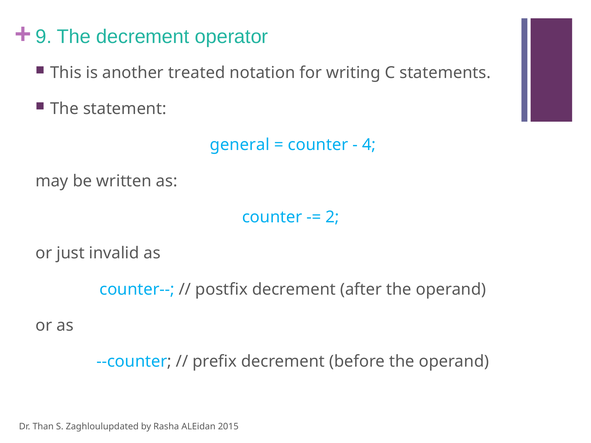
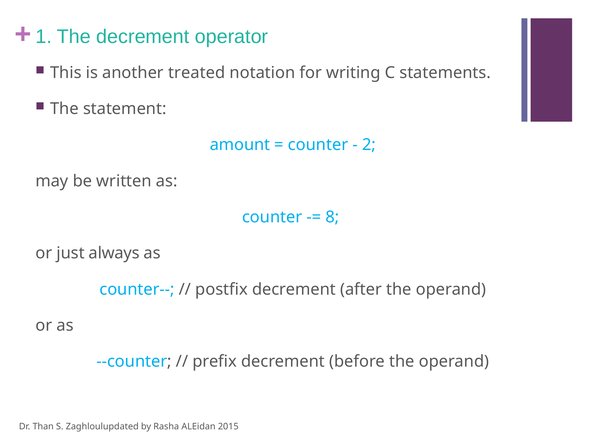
9: 9 -> 1
general: general -> amount
4: 4 -> 2
2: 2 -> 8
invalid: invalid -> always
